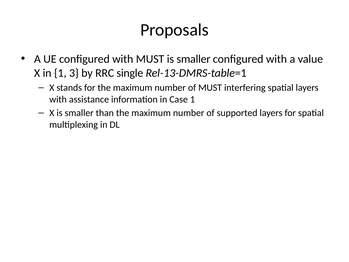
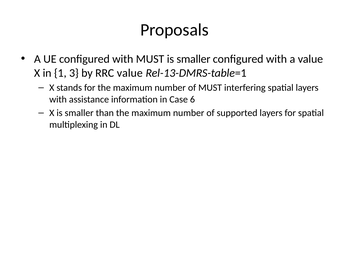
RRC single: single -> value
Case 1: 1 -> 6
